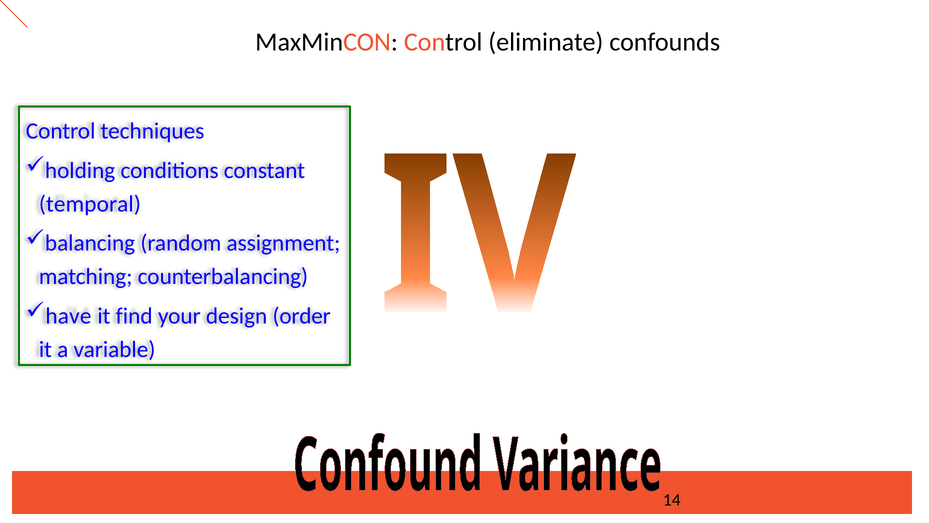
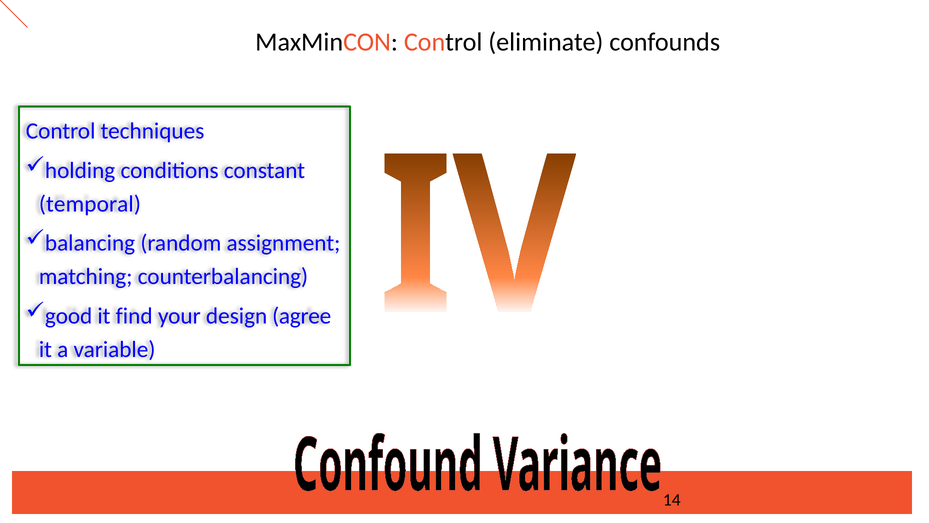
have: have -> good
order: order -> agree
